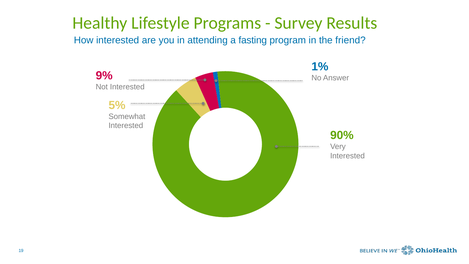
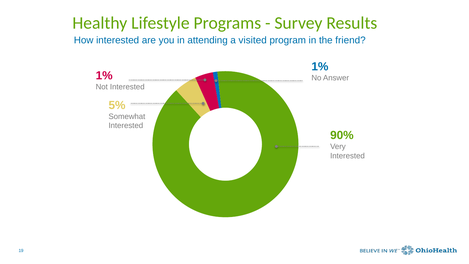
fasting: fasting -> visited
9% at (104, 75): 9% -> 1%
